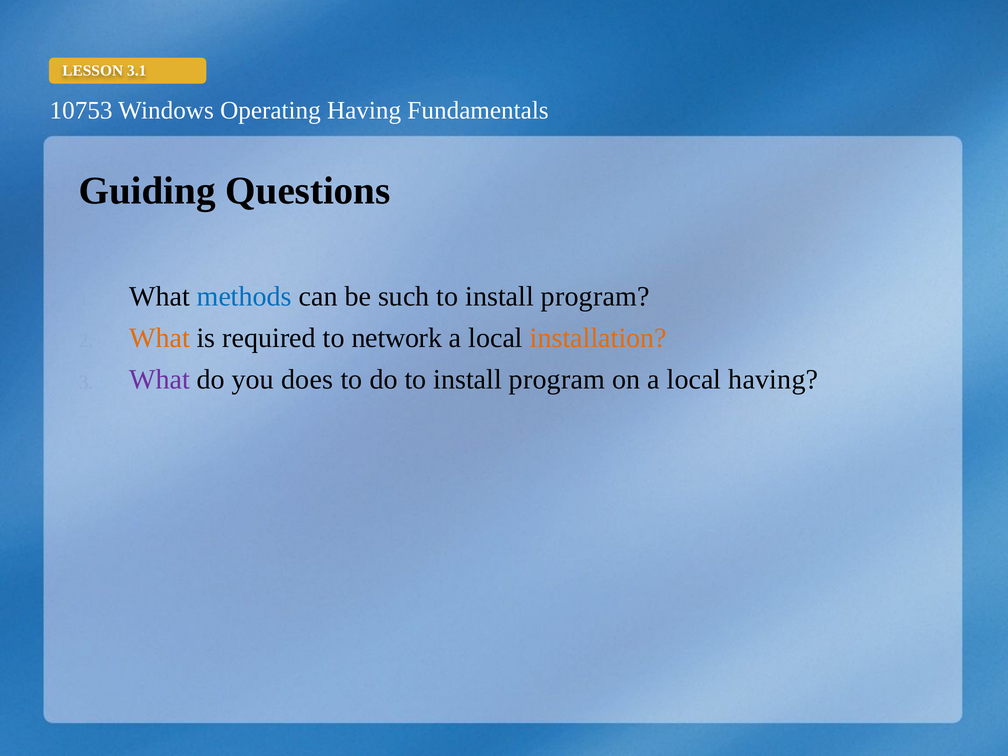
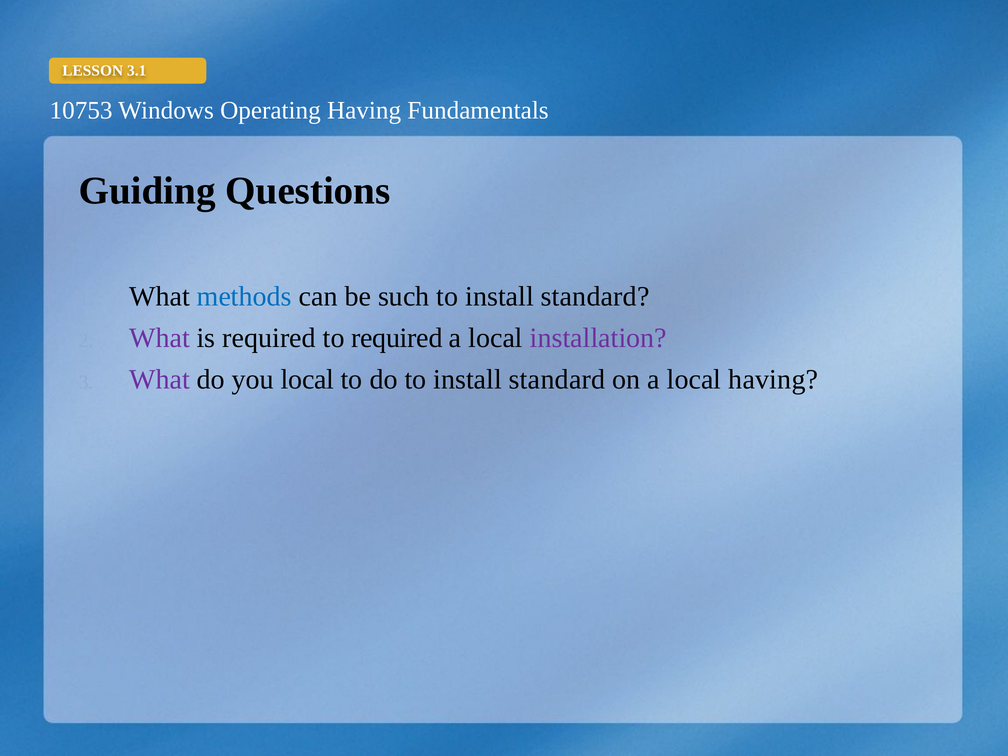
program at (595, 297): program -> standard
What at (159, 338) colour: orange -> purple
to network: network -> required
installation colour: orange -> purple
you does: does -> local
do to install program: program -> standard
